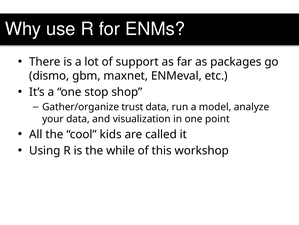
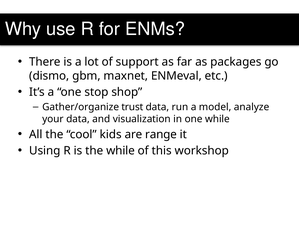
one point: point -> while
called: called -> range
